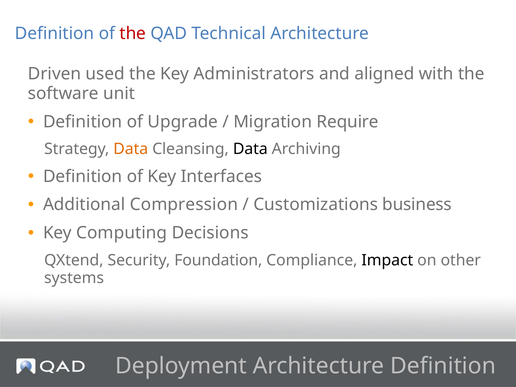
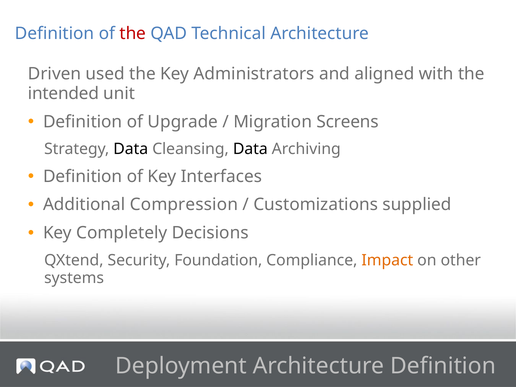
software: software -> intended
Require: Require -> Screens
Data at (131, 149) colour: orange -> black
business: business -> supplied
Computing: Computing -> Completely
Impact colour: black -> orange
